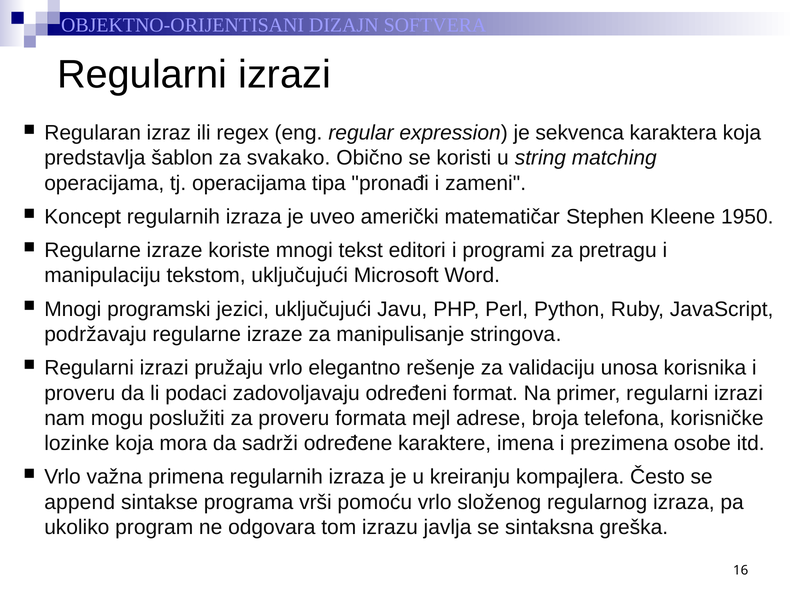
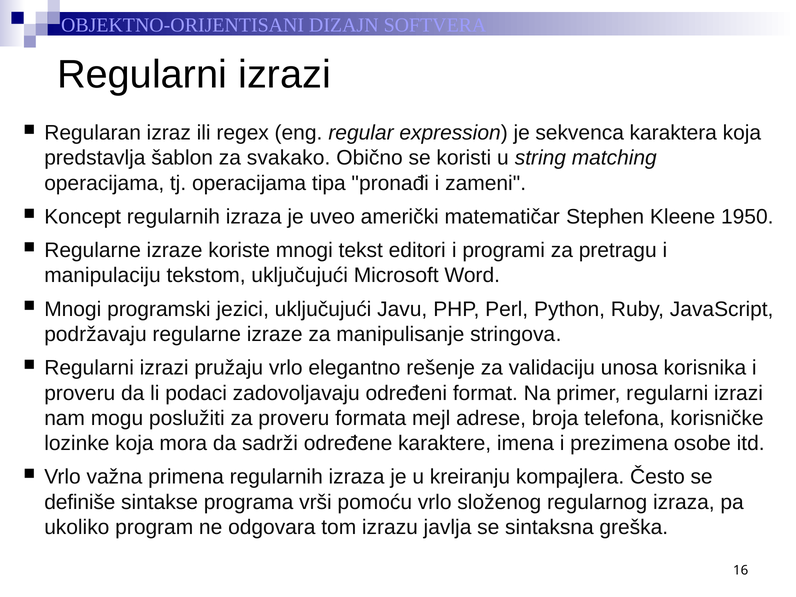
append: append -> definiše
